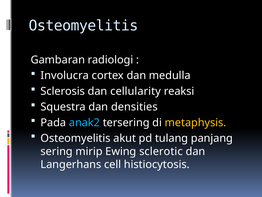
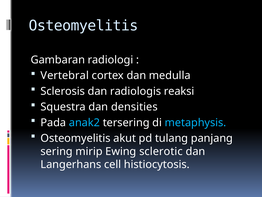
Involucra: Involucra -> Vertebral
cellularity: cellularity -> radiologis
metaphysis colour: yellow -> light blue
